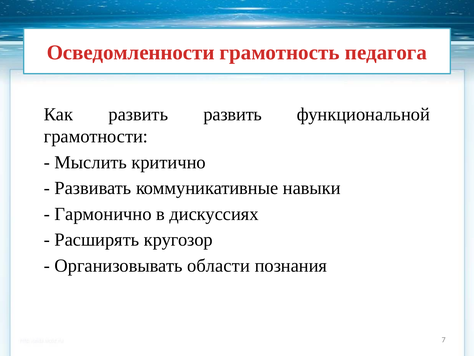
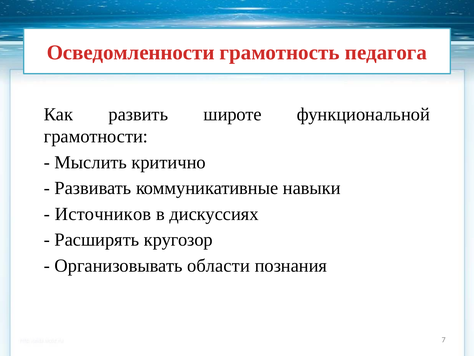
развить развить: развить -> широте
Гармонично: Гармонично -> Источников
